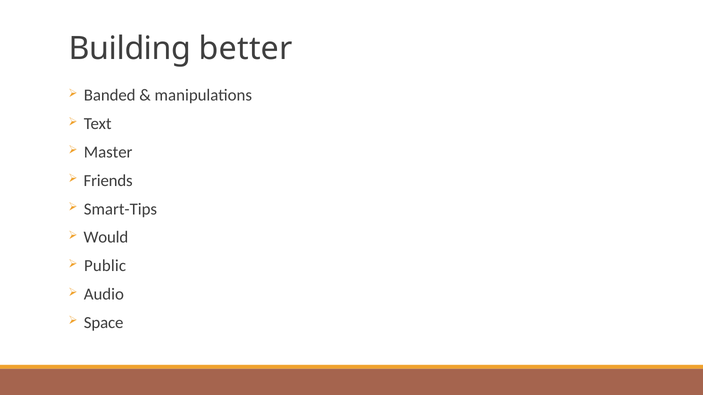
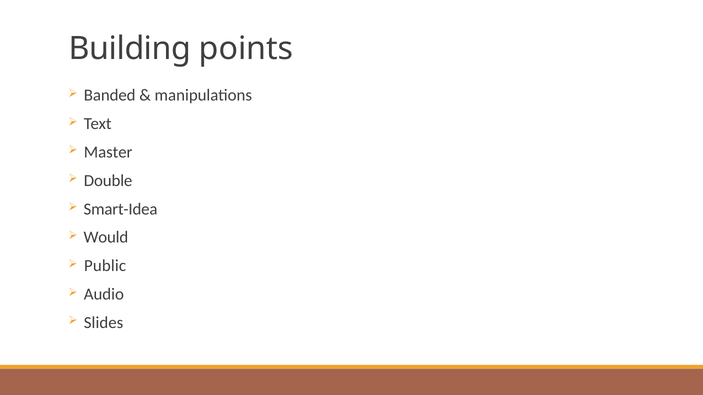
better: better -> points
Friends: Friends -> Double
Smart-Tips: Smart-Tips -> Smart-Idea
Space: Space -> Slides
